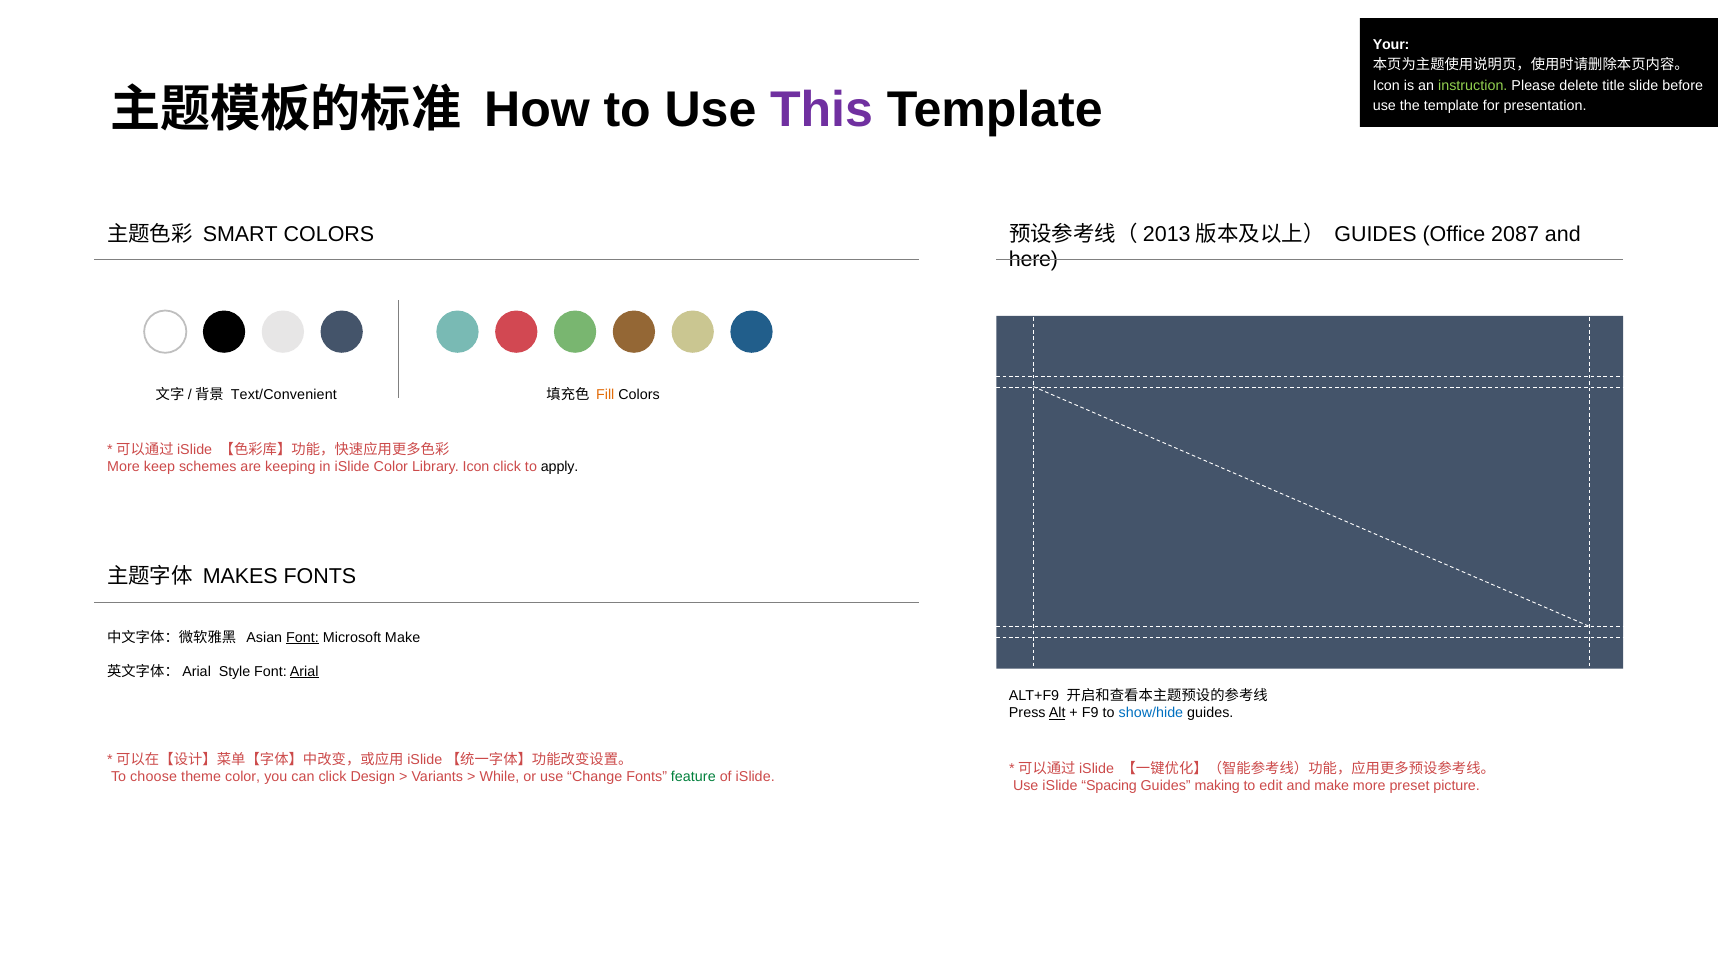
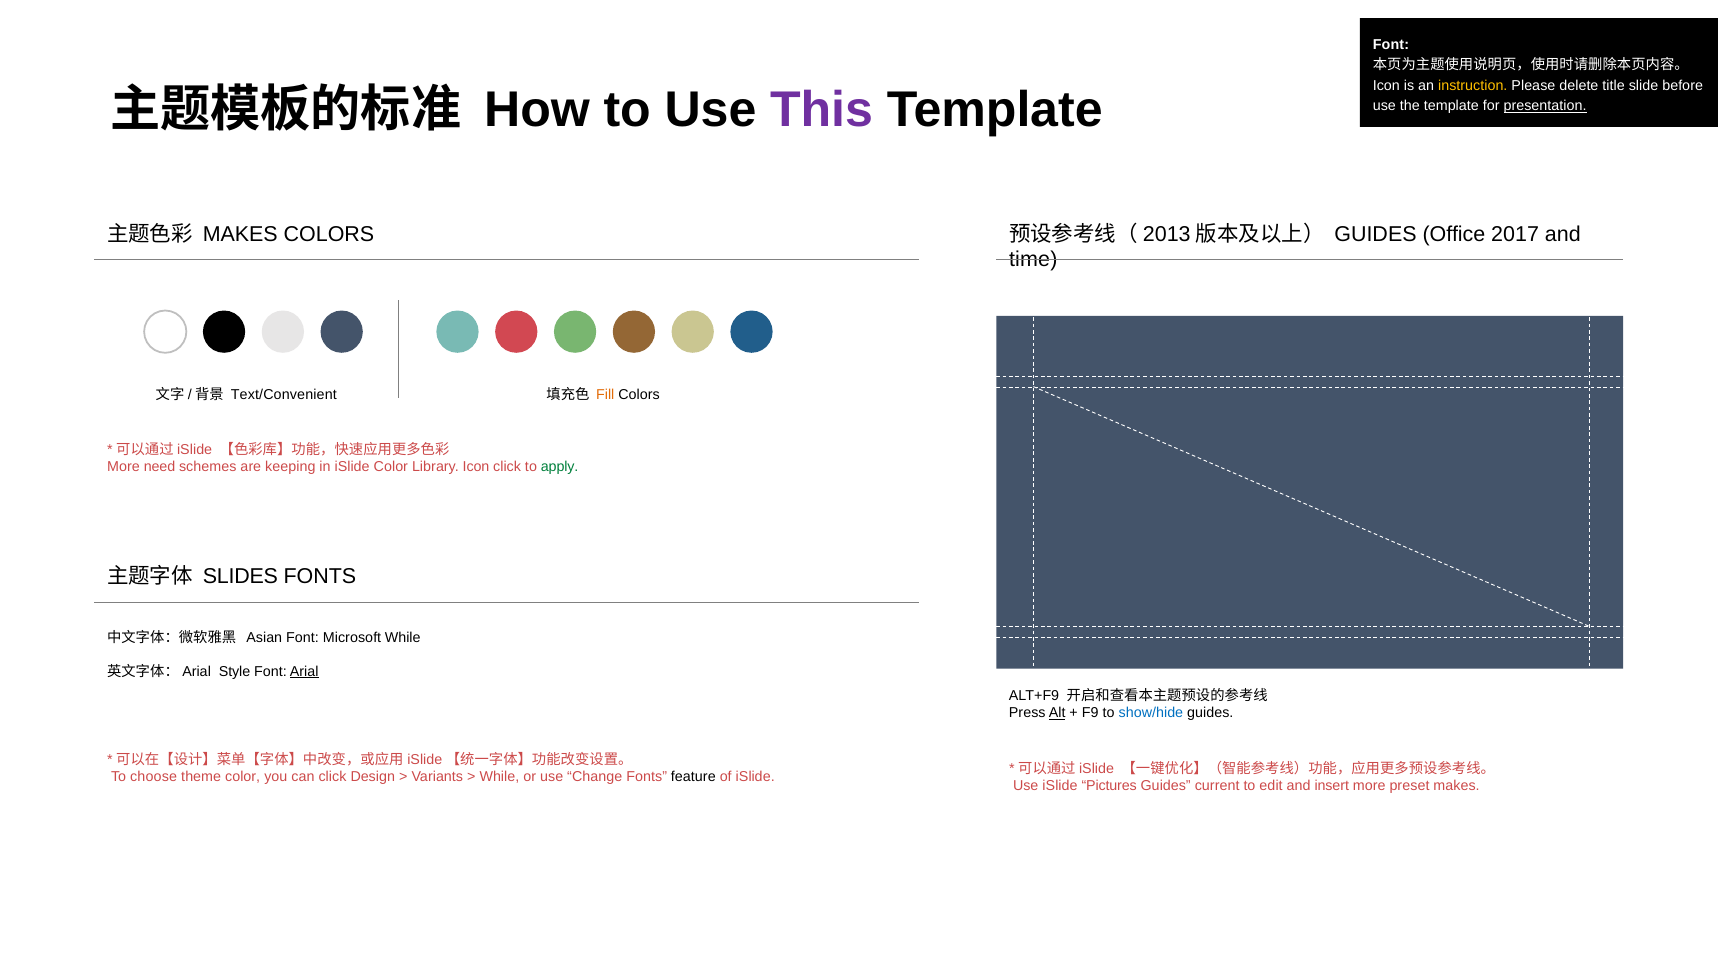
Your at (1391, 44): Your -> Font
instruction colour: light green -> yellow
presentation underline: none -> present
2087: 2087 -> 2017
SMART at (240, 234): SMART -> MAKES
here: here -> time
keep: keep -> need
apply colour: black -> green
MAKES: MAKES -> SLIDES
Font at (303, 637) underline: present -> none
Microsoft Make: Make -> While
feature colour: green -> black
Spacing: Spacing -> Pictures
making: making -> current
and make: make -> insert
preset picture: picture -> makes
